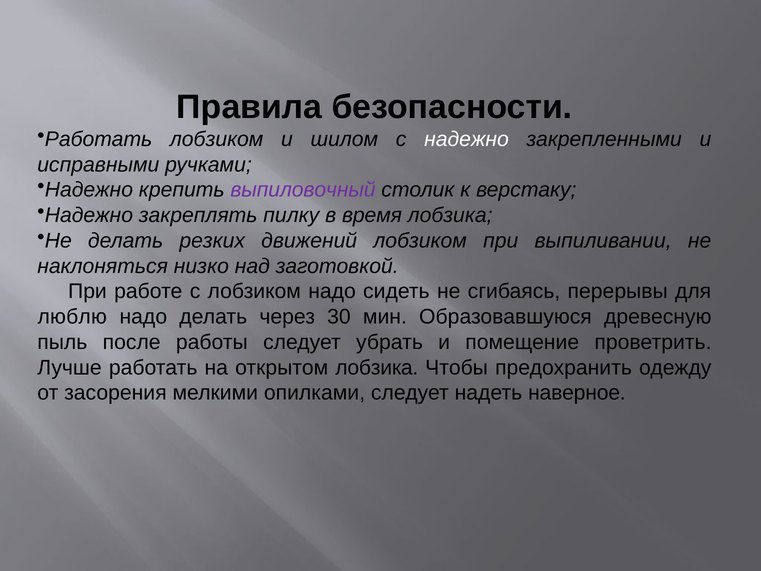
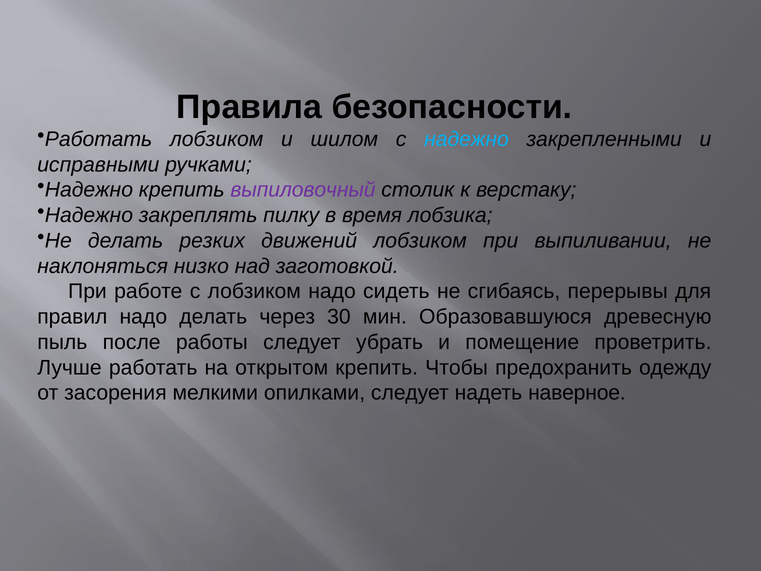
надежно at (467, 139) colour: white -> light blue
люблю: люблю -> правил
открытом лобзика: лобзика -> крепить
